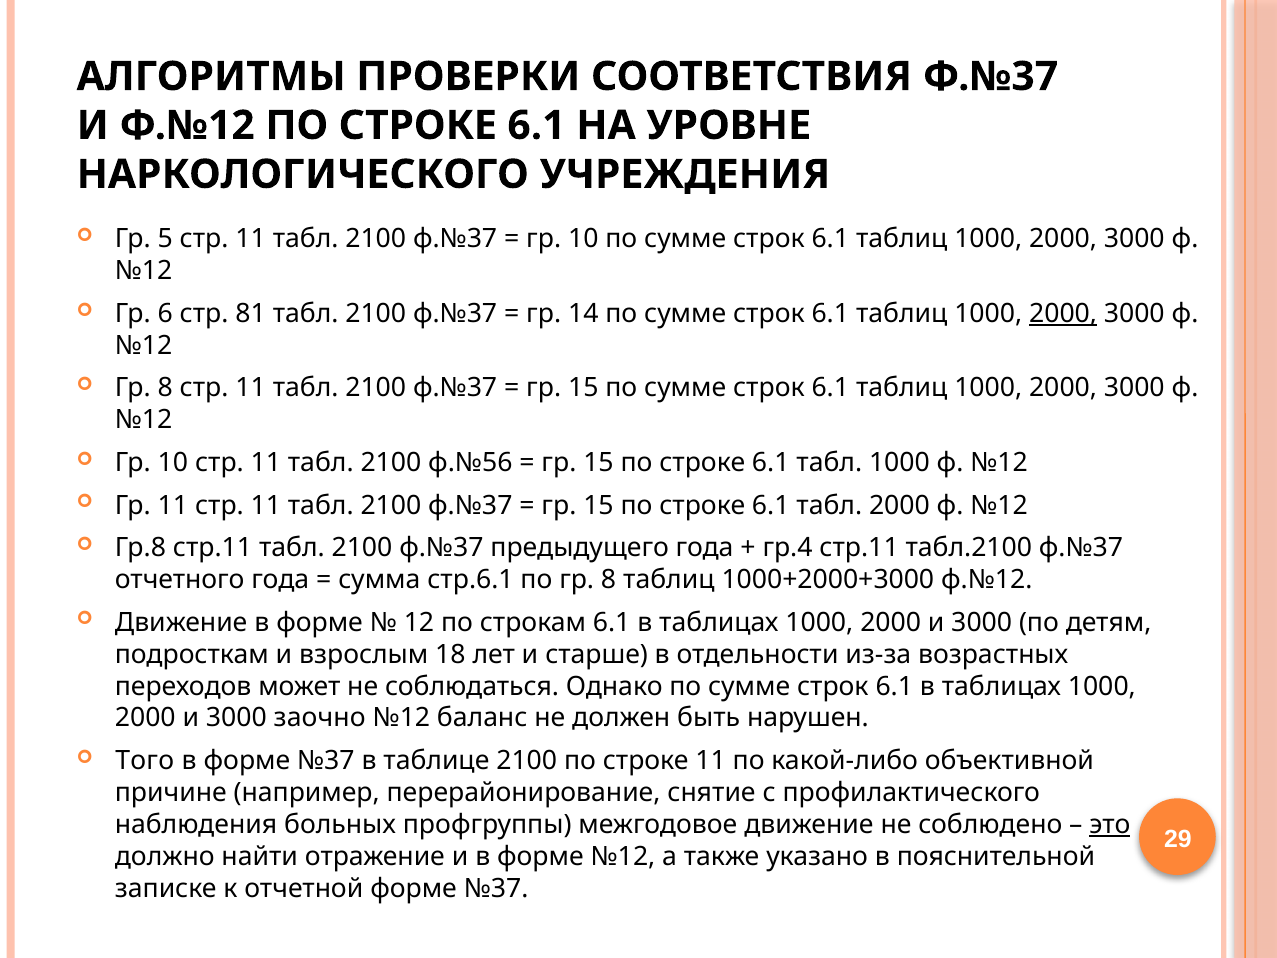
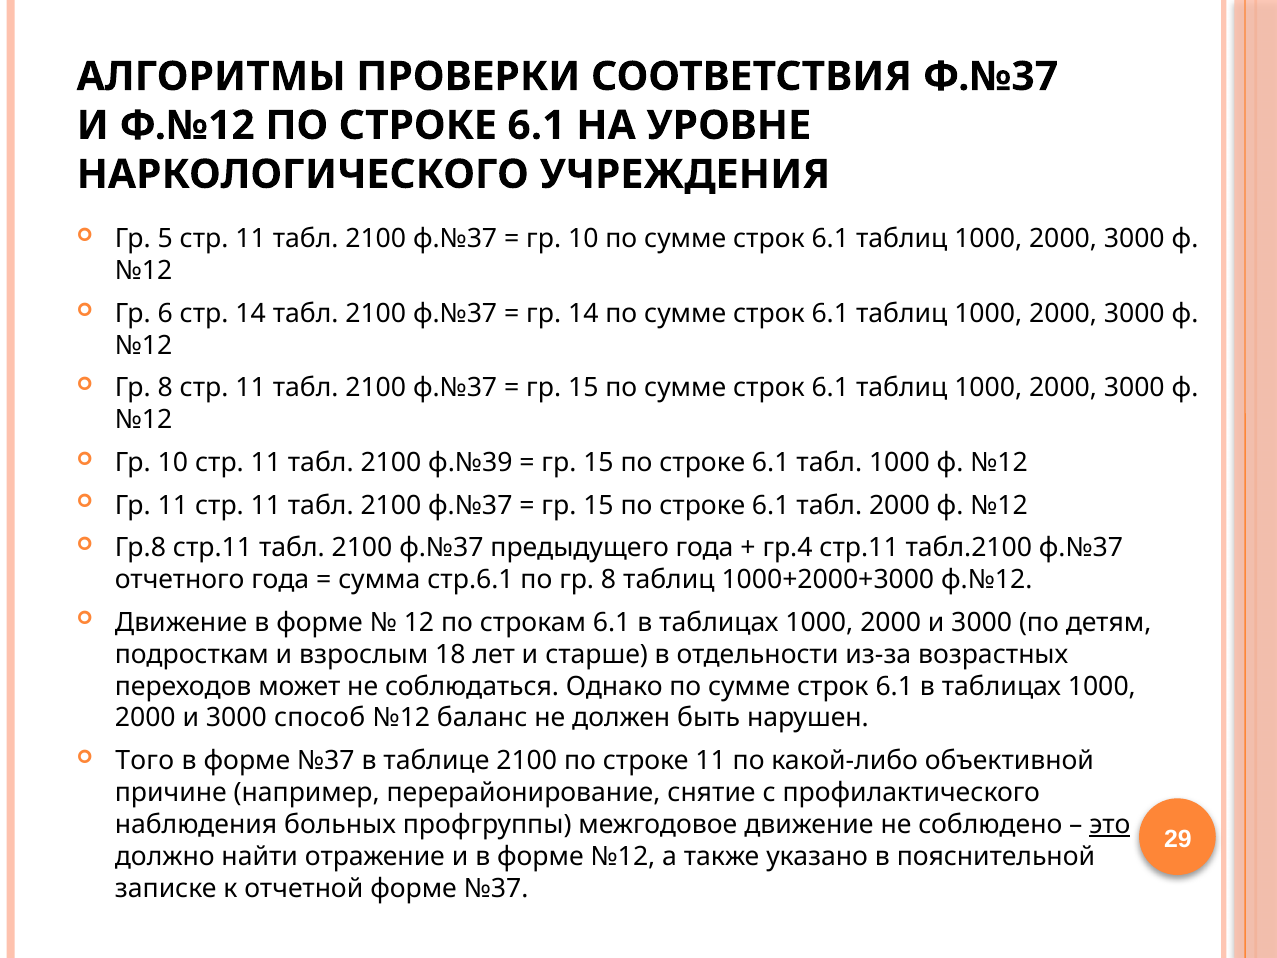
стр 81: 81 -> 14
2000 at (1063, 314) underline: present -> none
ф.№56: ф.№56 -> ф.№39
заочно: заочно -> способ
